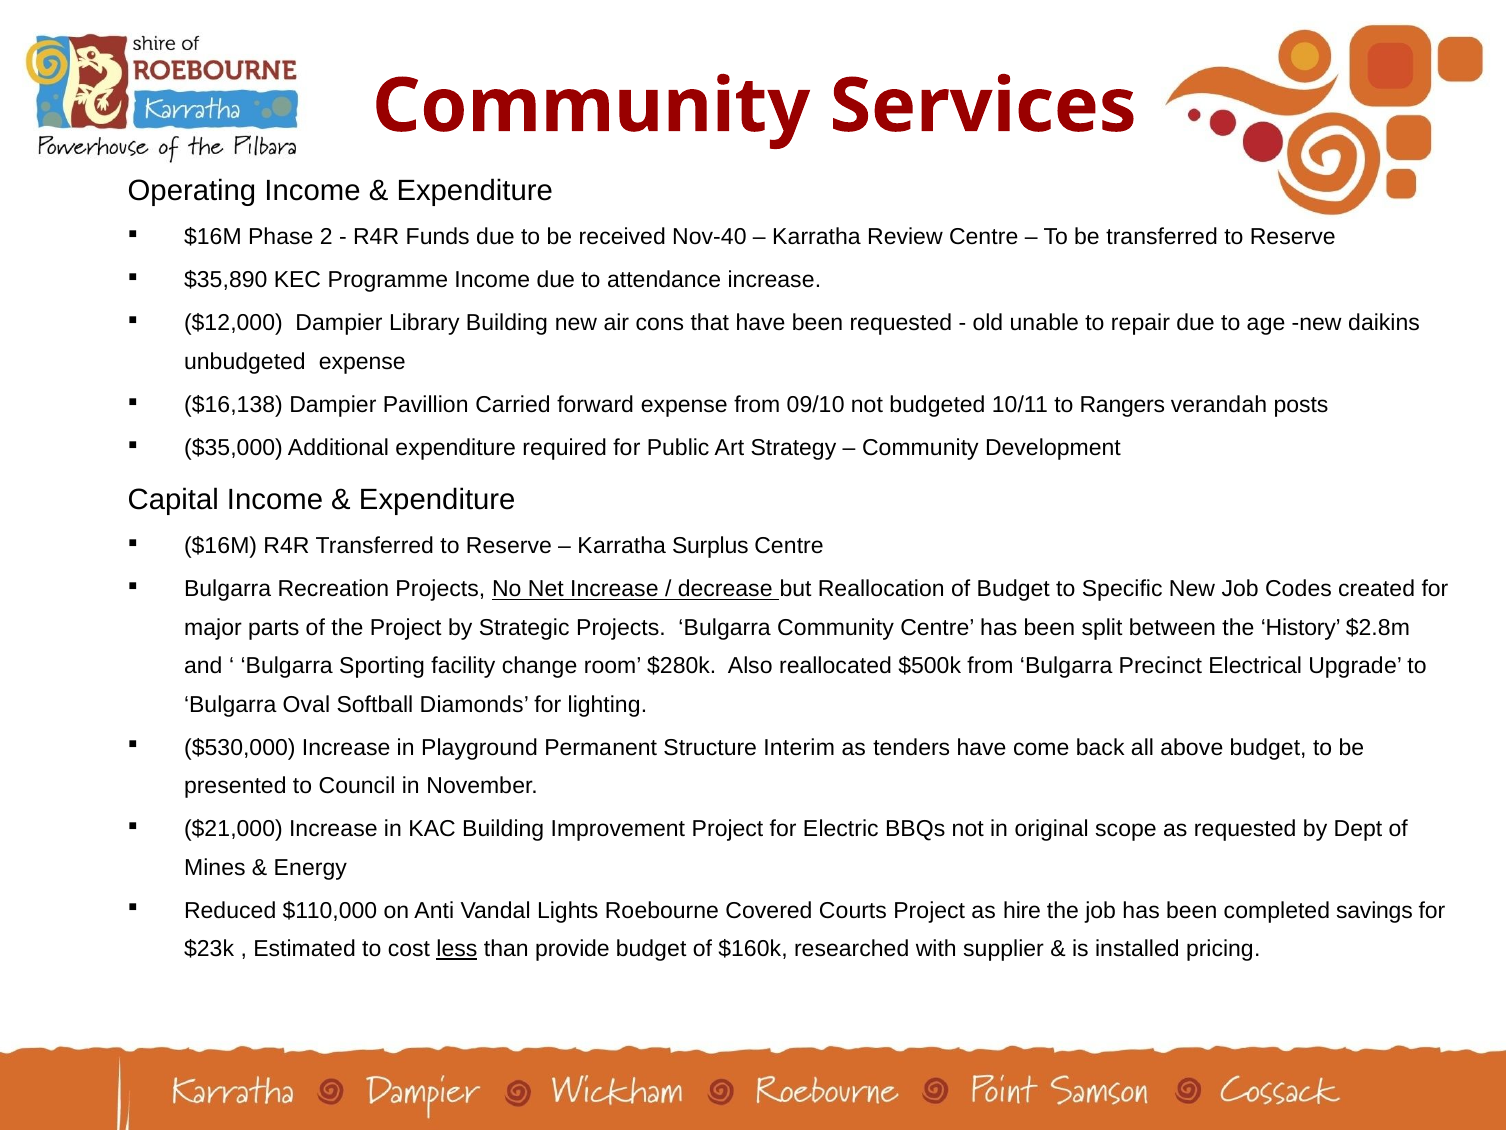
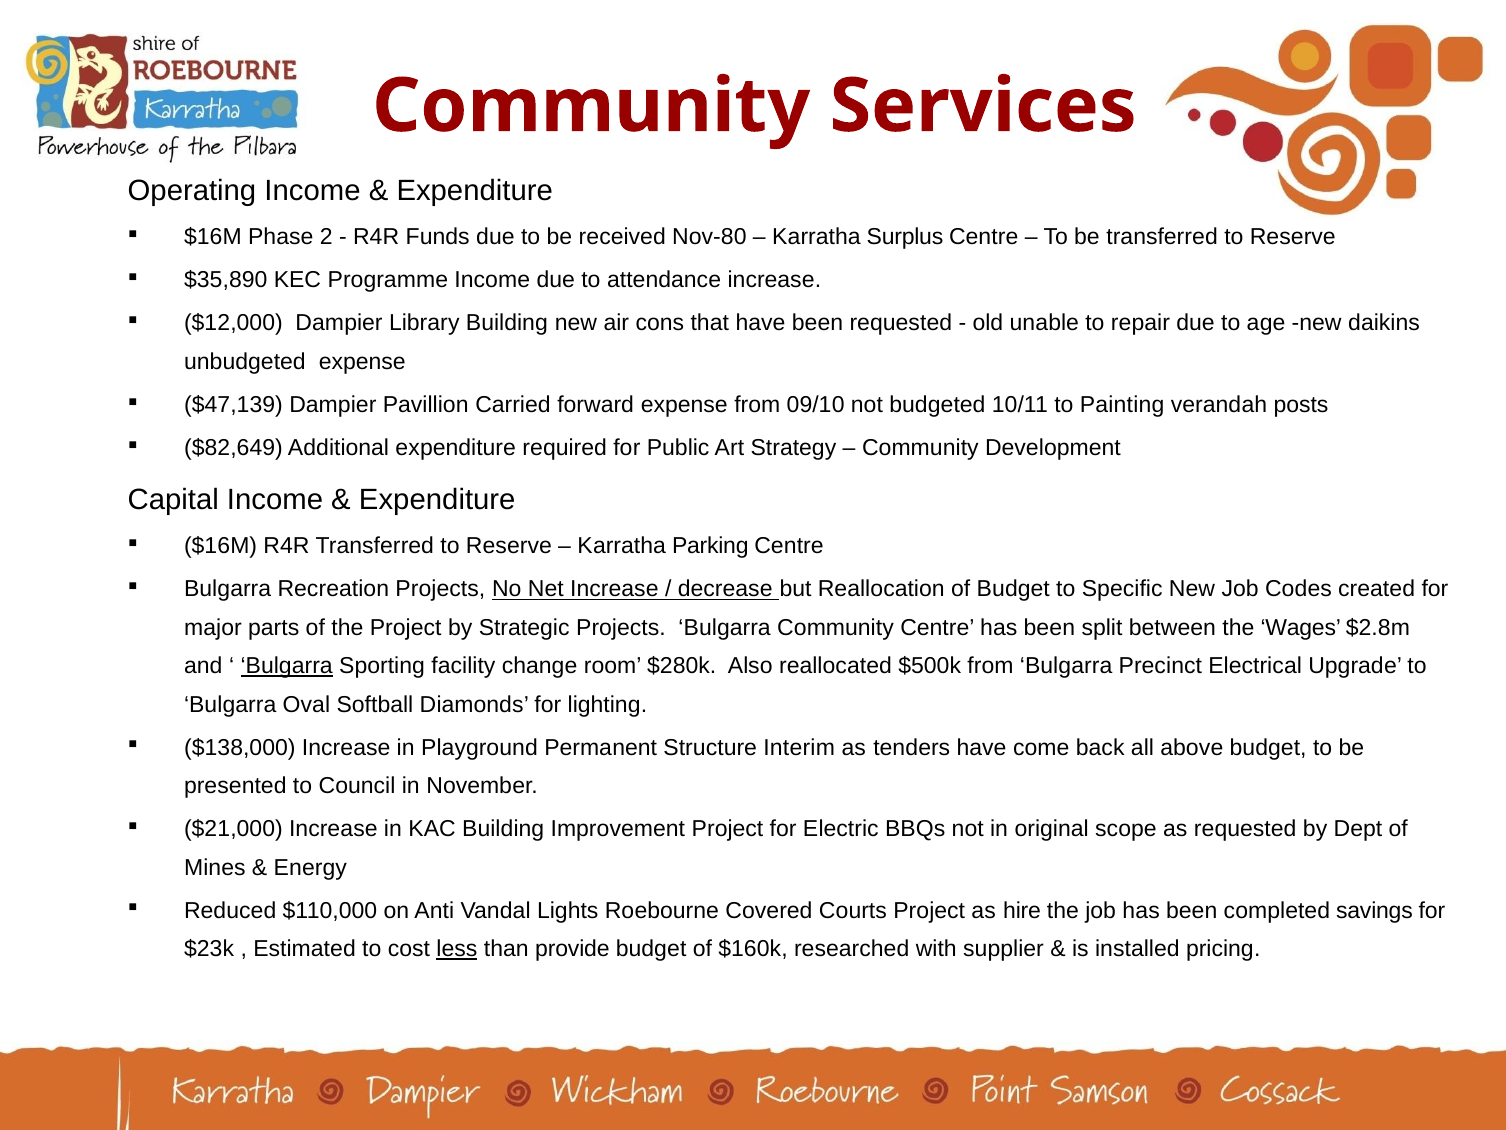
Nov-40: Nov-40 -> Nov-80
Review: Review -> Surplus
$16,138: $16,138 -> $47,139
Rangers: Rangers -> Painting
$35,000: $35,000 -> $82,649
Surplus: Surplus -> Parking
History: History -> Wages
Bulgarra at (287, 666) underline: none -> present
$530,000: $530,000 -> $138,000
